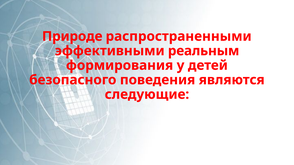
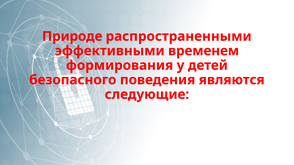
реальным: реальным -> временем
